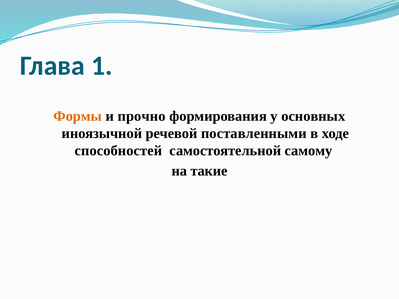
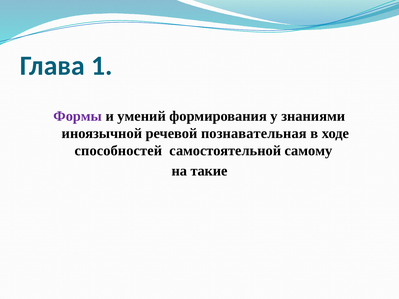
Формы colour: orange -> purple
прочно: прочно -> умений
основных: основных -> знаниями
поставленными: поставленными -> познавательная
